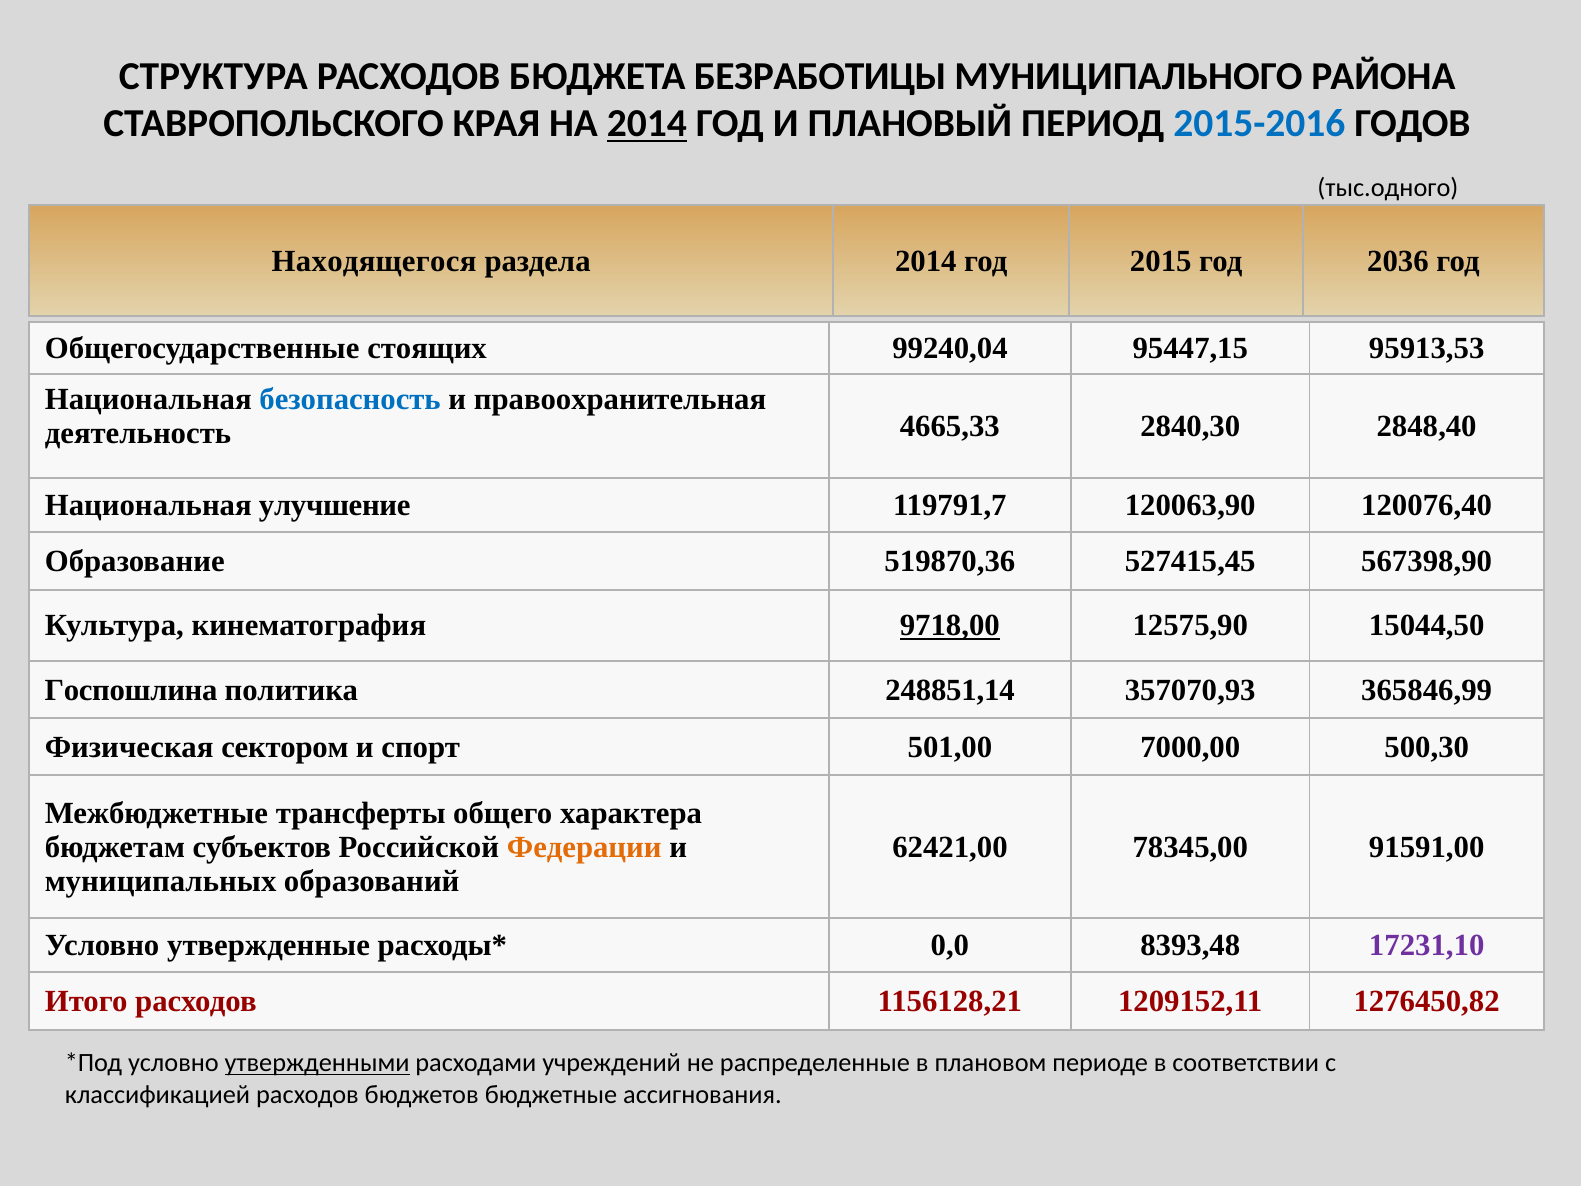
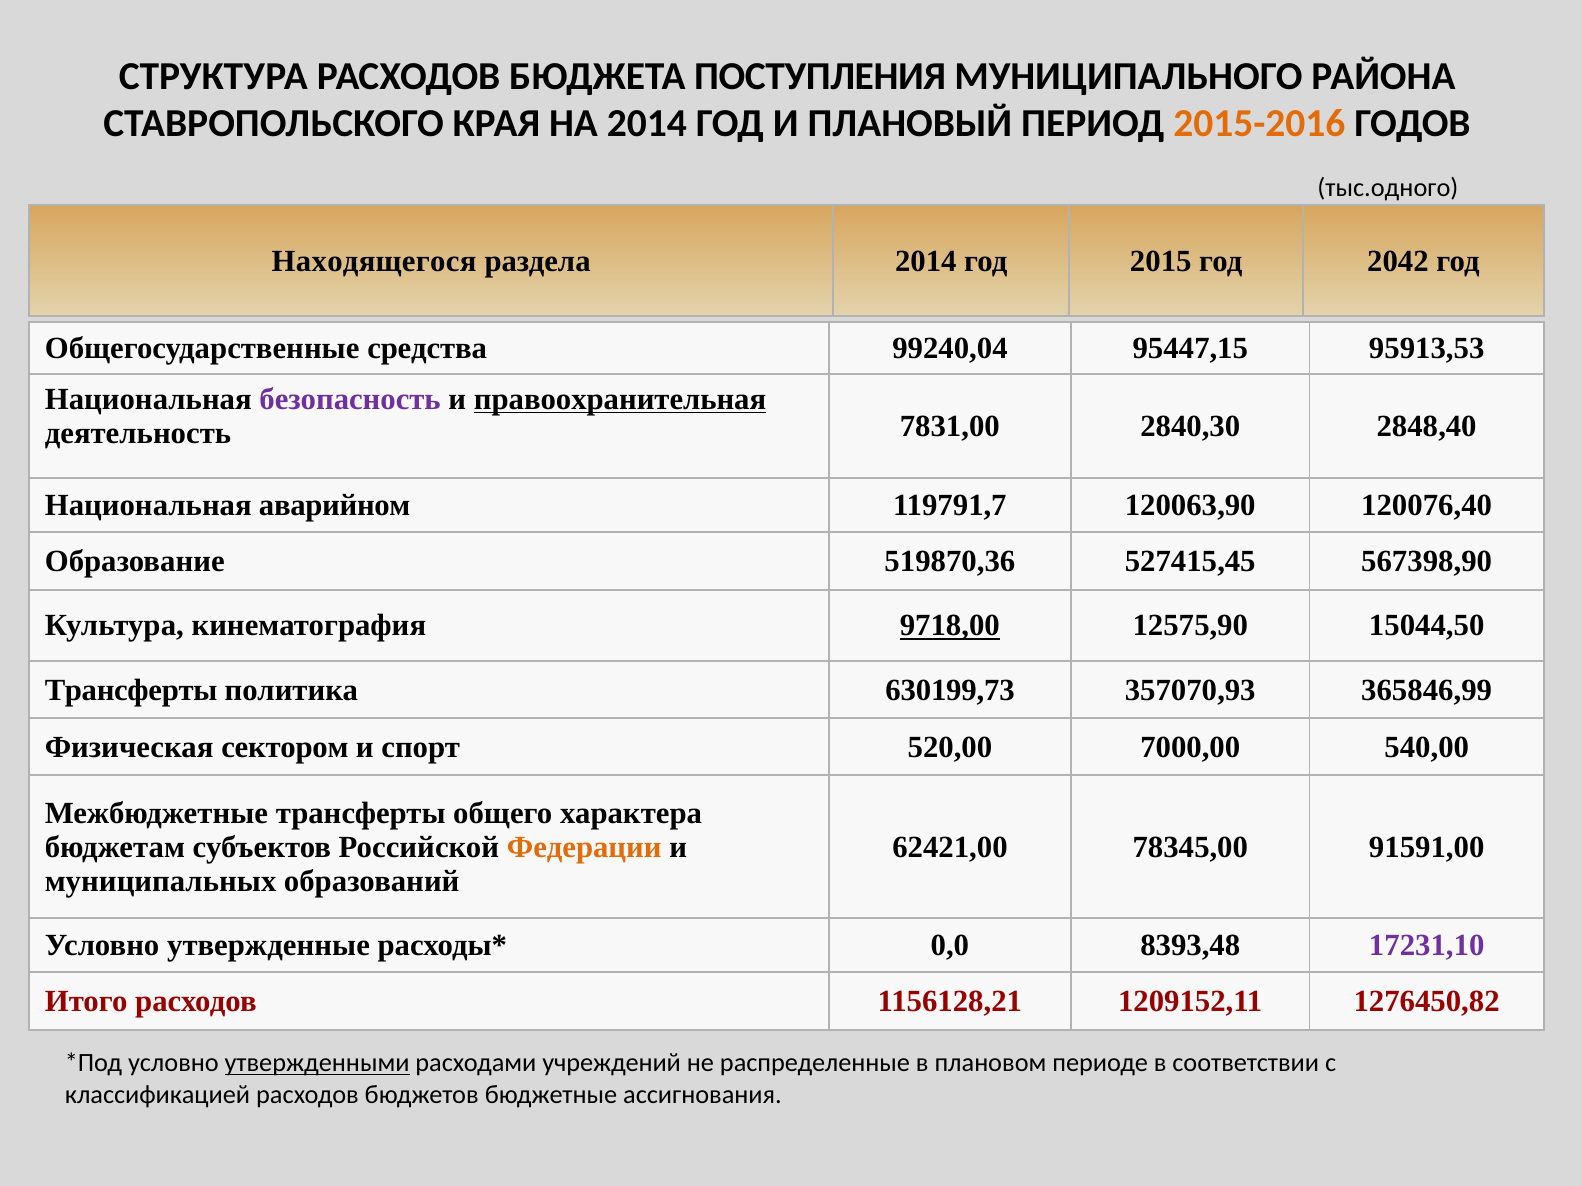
БЕЗРАБОТИЦЫ: БЕЗРАБОТИЦЫ -> ПОСТУПЛЕНИЯ
2014 at (647, 124) underline: present -> none
2015-2016 colour: blue -> orange
2036: 2036 -> 2042
стоящих: стоящих -> средства
безопасность colour: blue -> purple
правоохранительная underline: none -> present
4665,33: 4665,33 -> 7831,00
улучшение: улучшение -> аварийном
Госпошлина at (131, 690): Госпошлина -> Трансферты
248851,14: 248851,14 -> 630199,73
501,00: 501,00 -> 520,00
500,30: 500,30 -> 540,00
